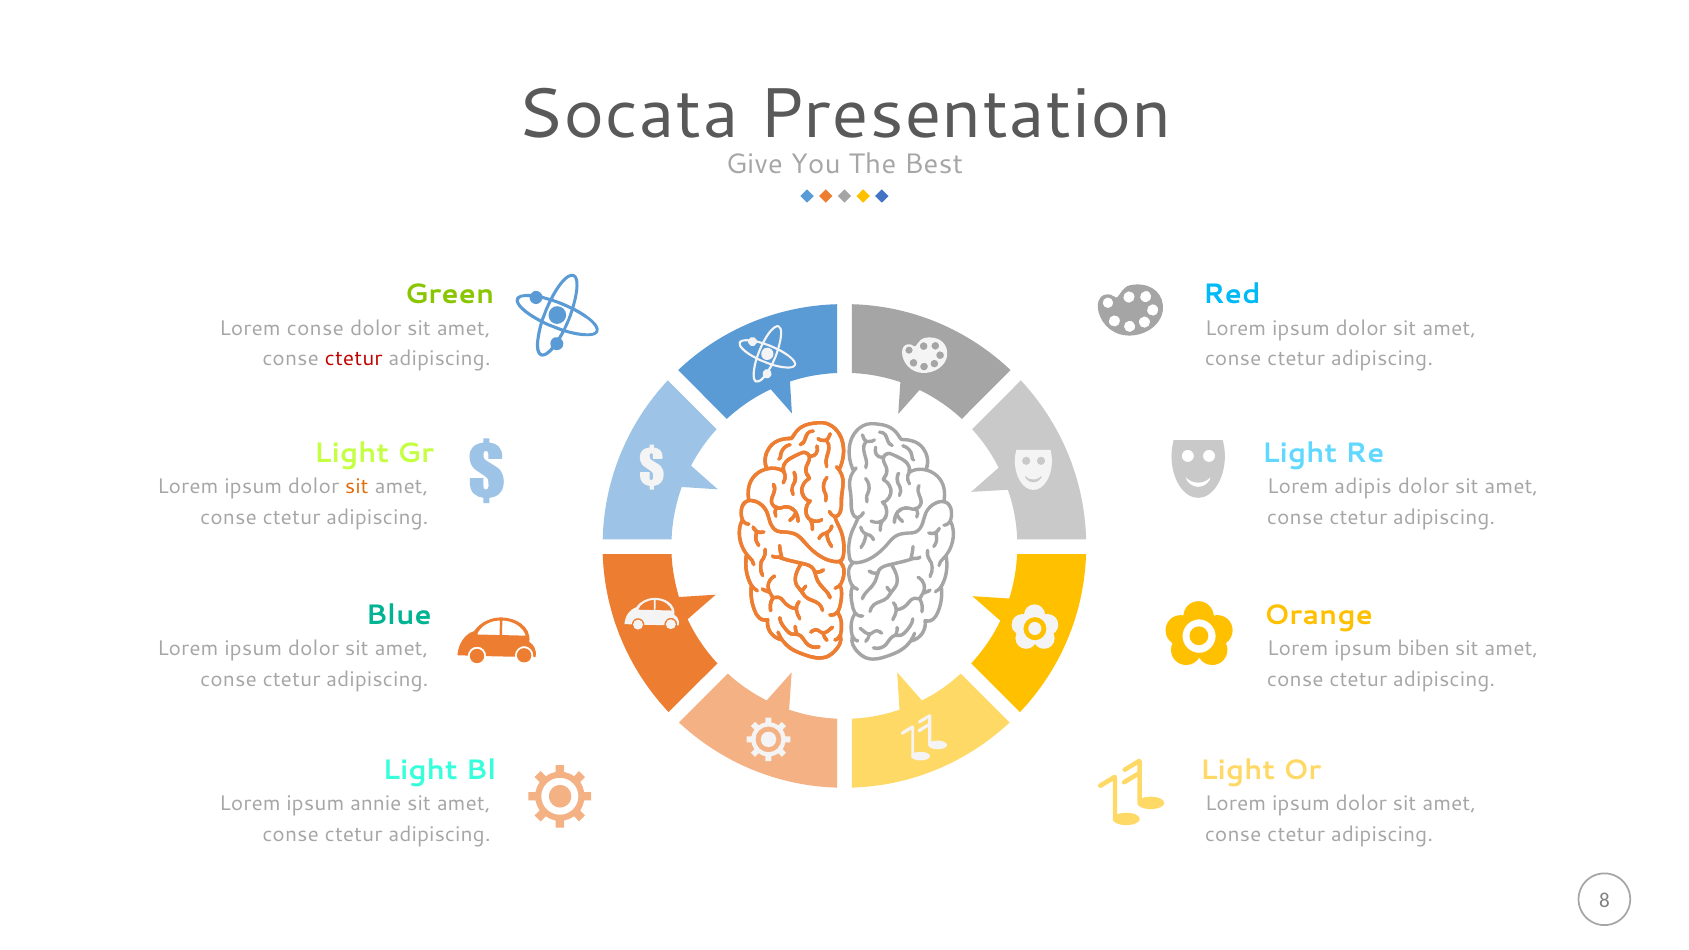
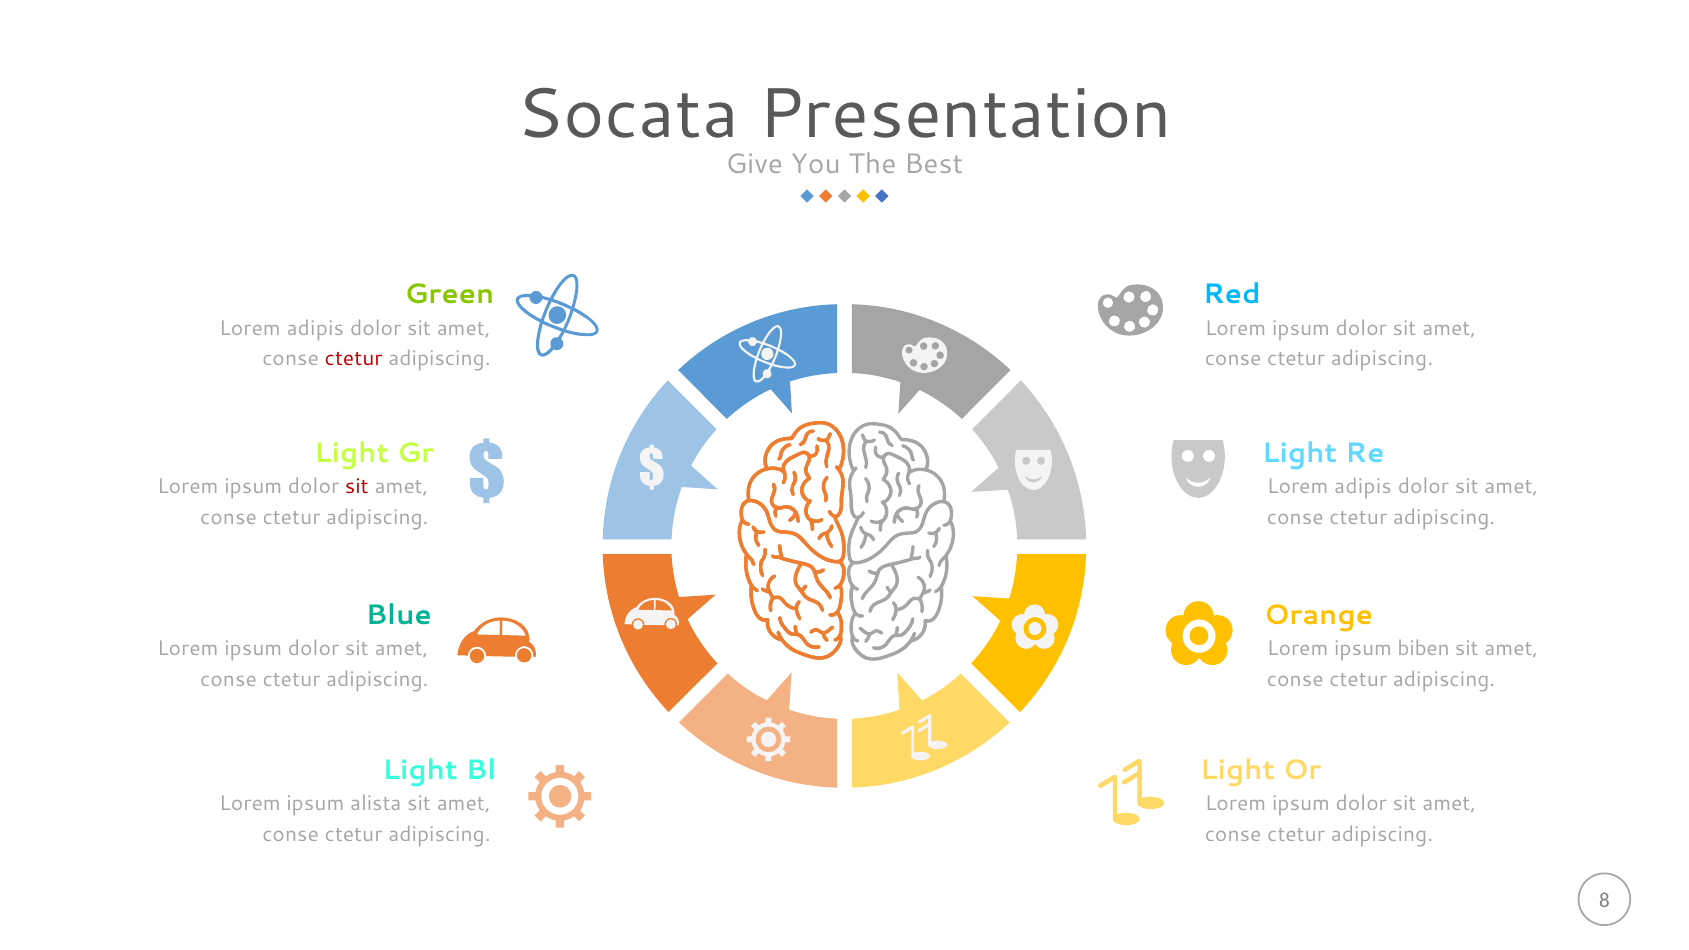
conse at (315, 328): conse -> adipis
sit at (357, 487) colour: orange -> red
annie: annie -> alista
